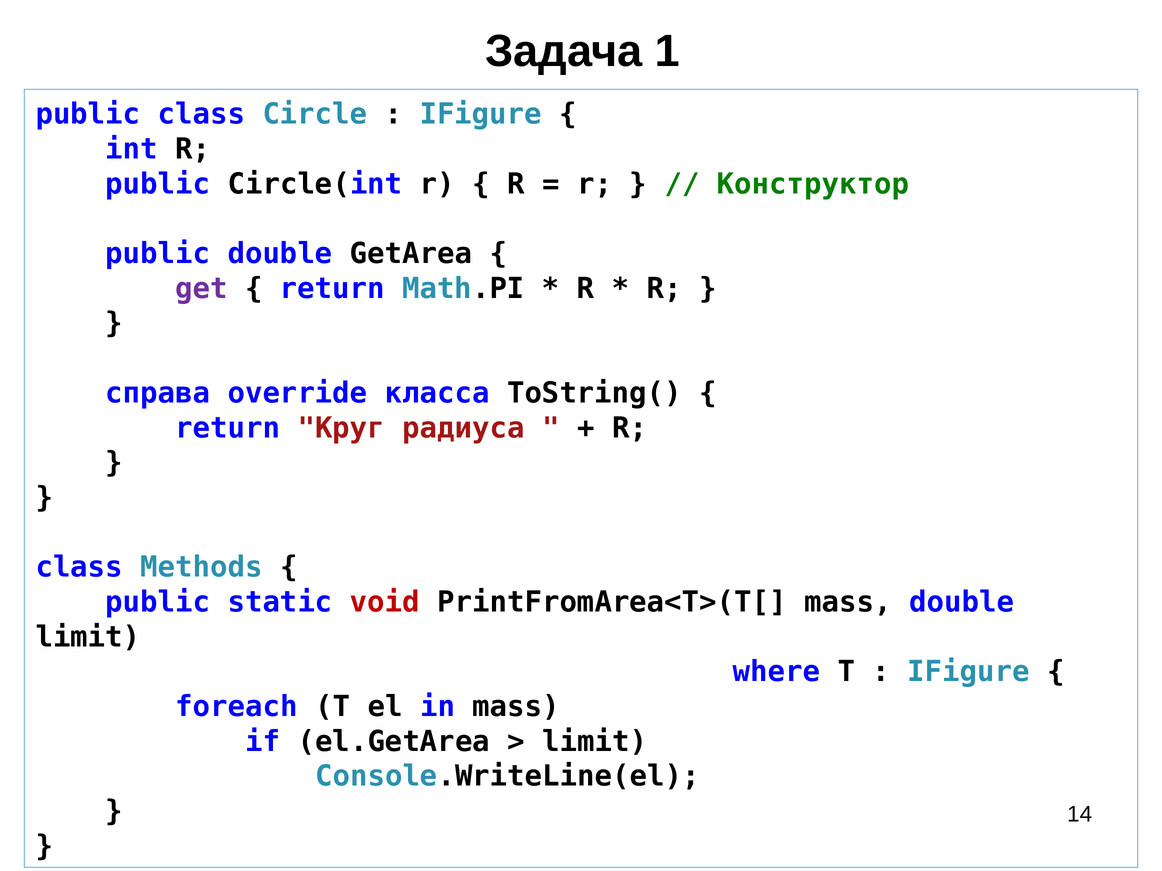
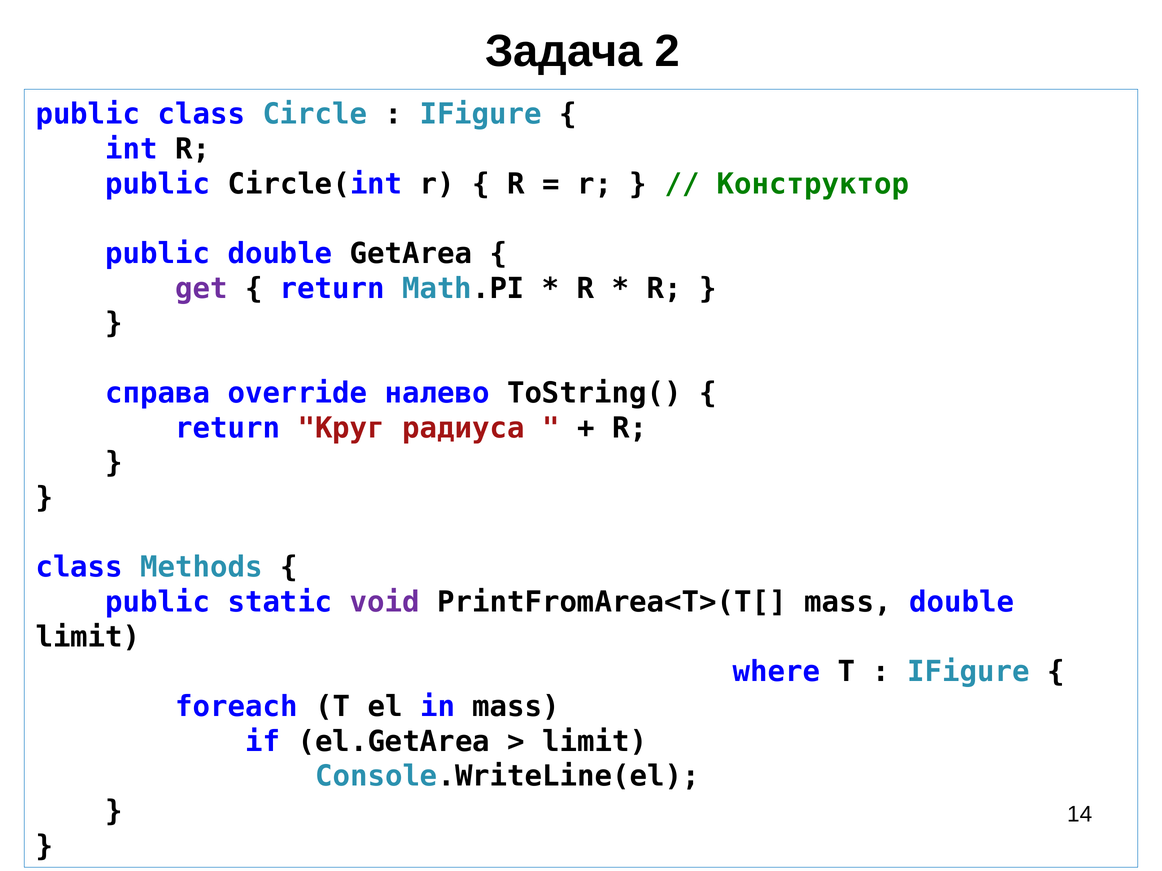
1: 1 -> 2
класса: класса -> налево
void colour: red -> purple
